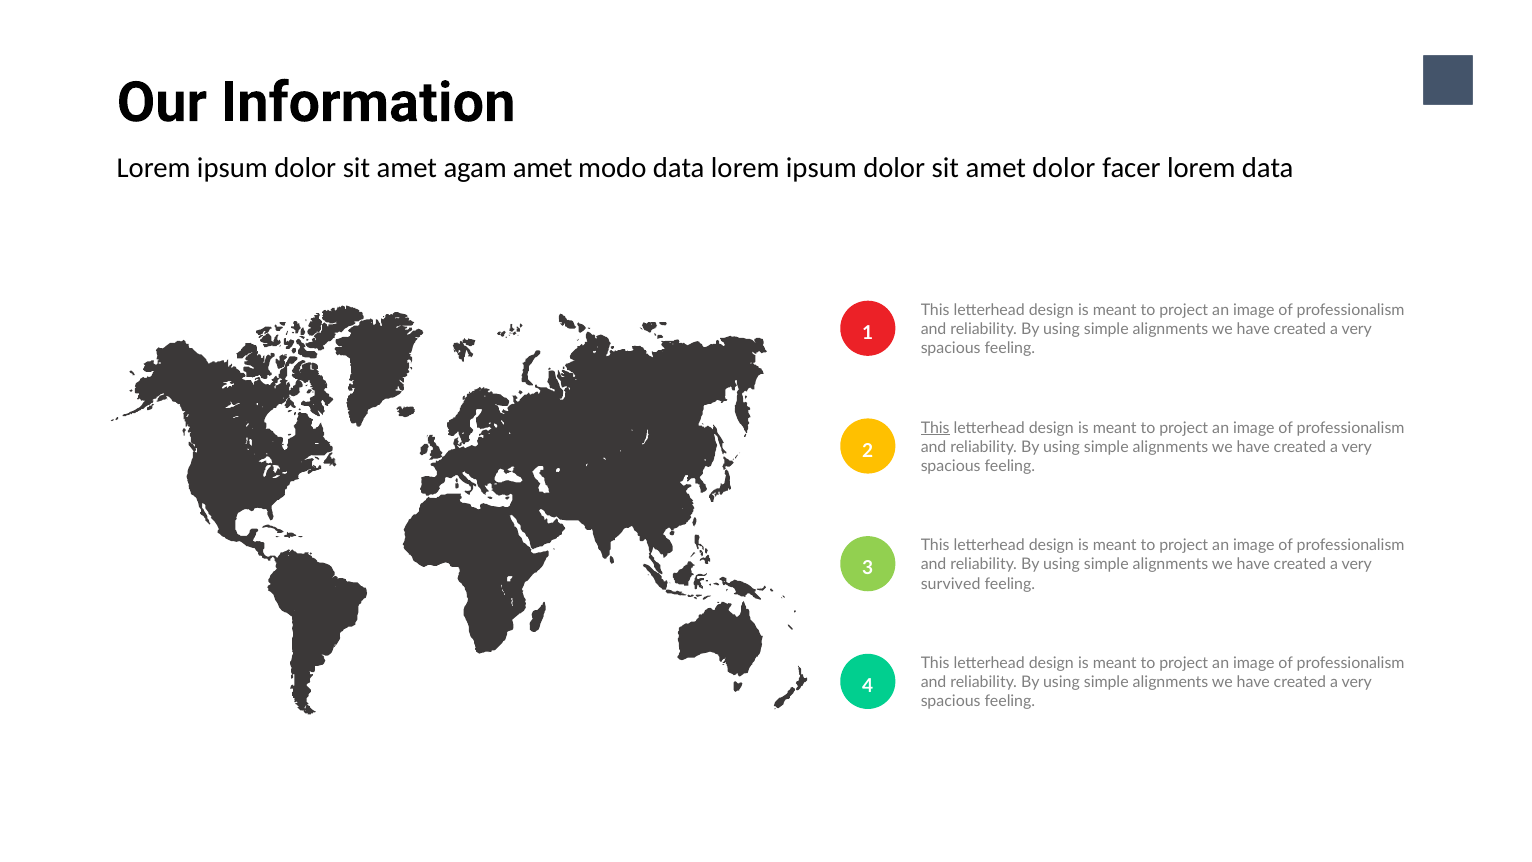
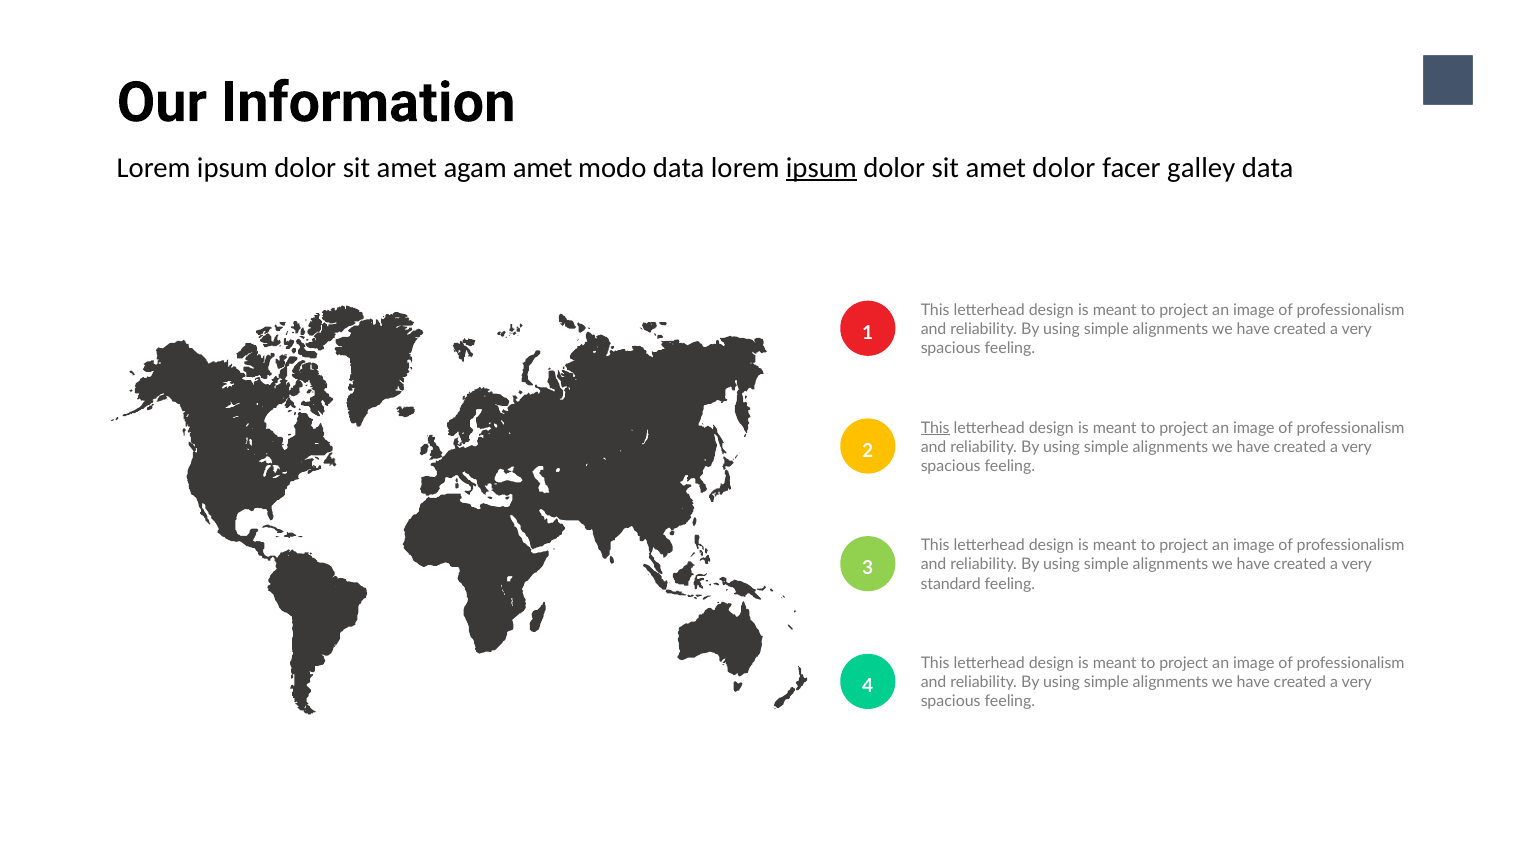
ipsum at (821, 168) underline: none -> present
facer lorem: lorem -> galley
survived: survived -> standard
